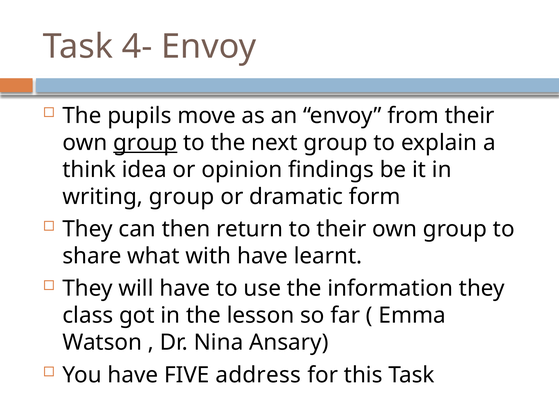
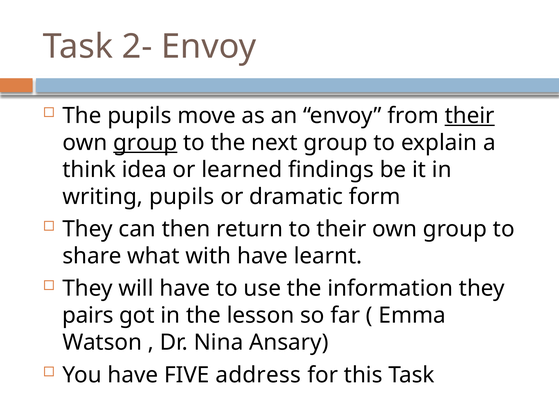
4-: 4- -> 2-
their at (470, 116) underline: none -> present
opinion: opinion -> learned
writing group: group -> pupils
class: class -> pairs
